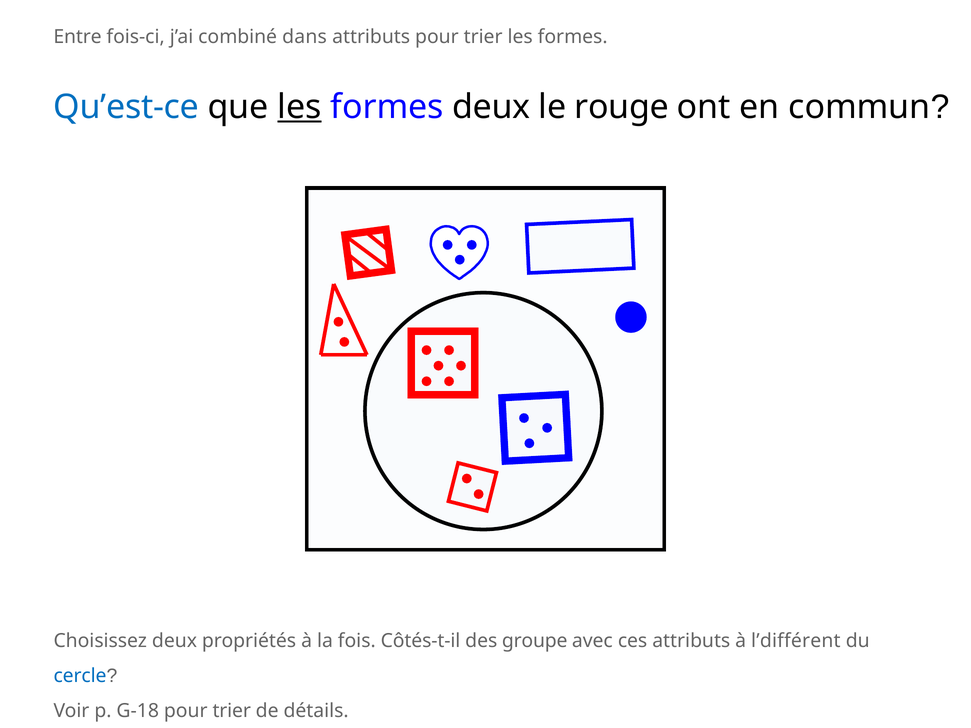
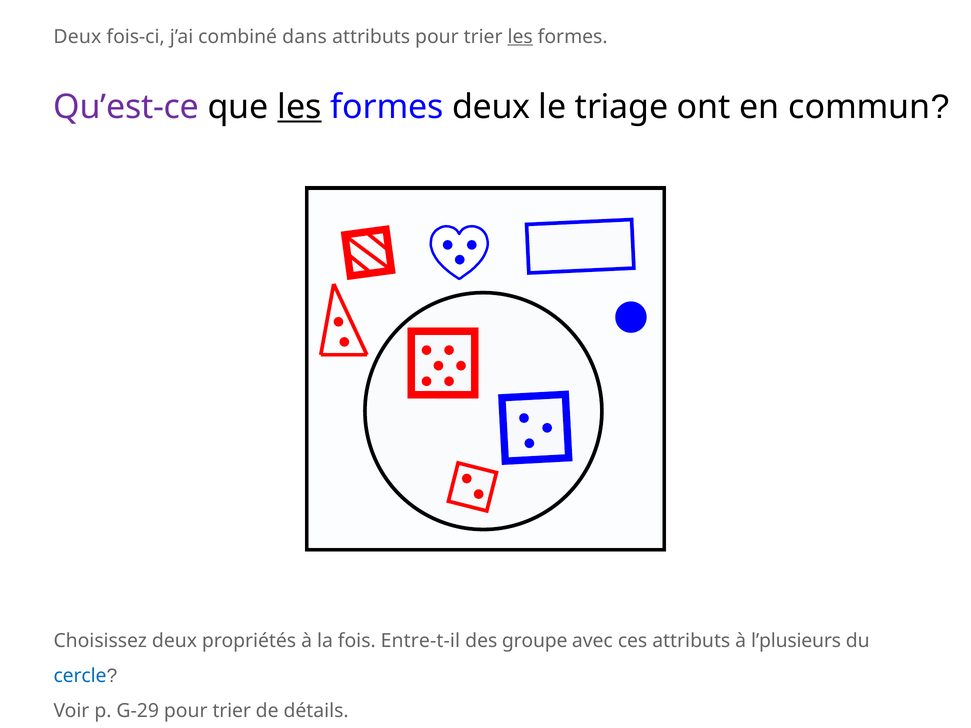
Entre at (78, 37): Entre -> Deux
les at (520, 37) underline: none -> present
Qu’est-ce colour: blue -> purple
rouge: rouge -> triage
Côtés-t-il: Côtés-t-il -> Entre-t-il
l’différent: l’différent -> l’plusieurs
G-18: G-18 -> G-29
